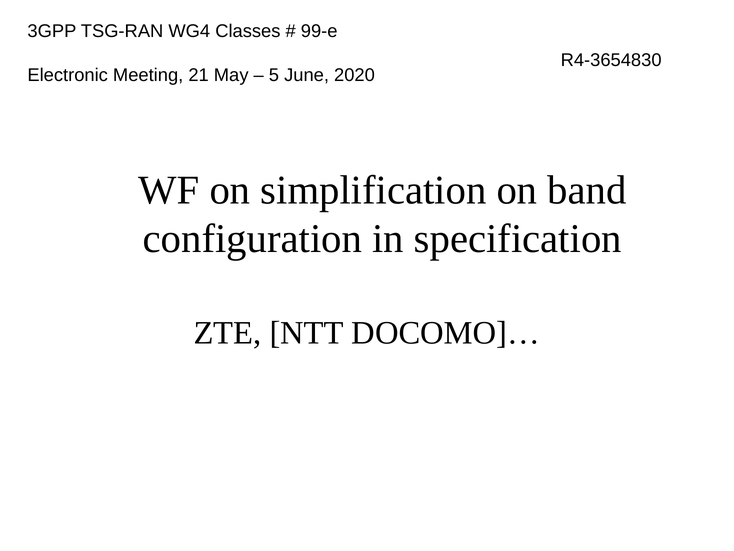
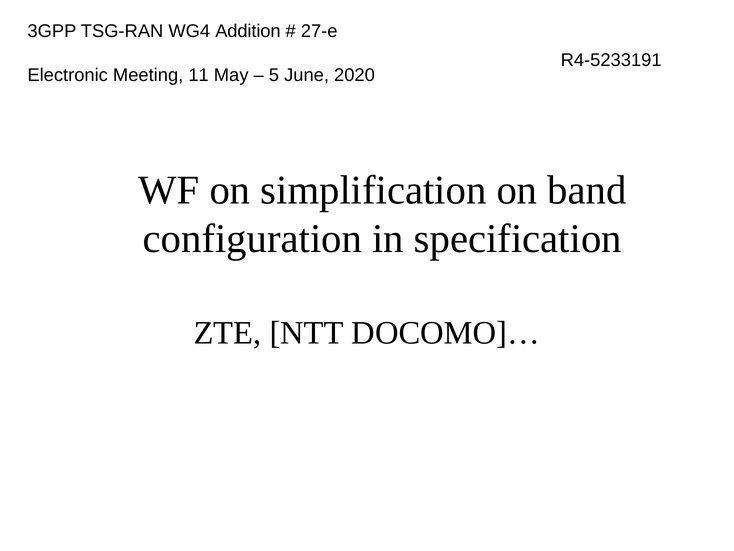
Classes: Classes -> Addition
99-e: 99-e -> 27-e
R4-3654830: R4-3654830 -> R4-5233191
21: 21 -> 11
